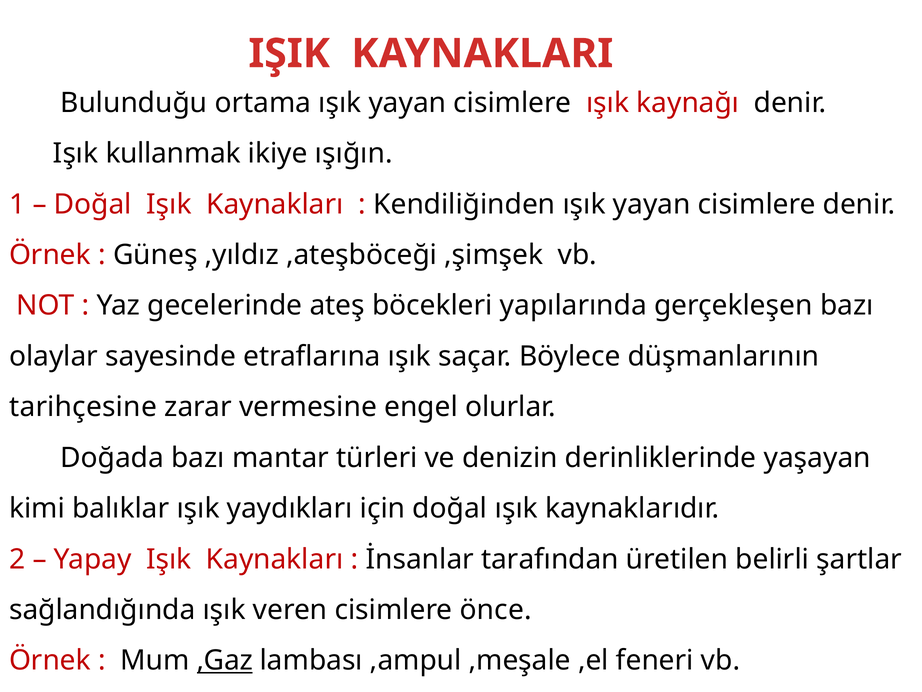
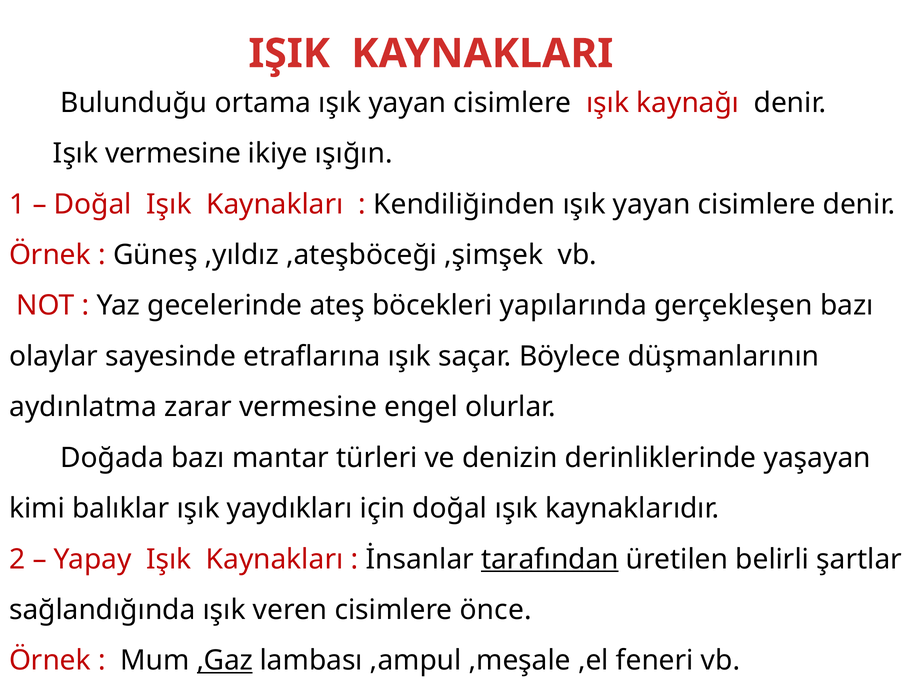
Işık kullanmak: kullanmak -> vermesine
tarihçesine: tarihçesine -> aydınlatma
tarafından underline: none -> present
